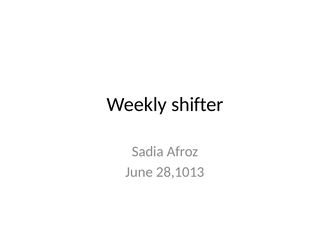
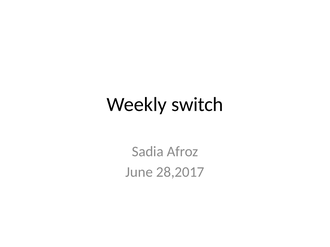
shifter: shifter -> switch
28,1013: 28,1013 -> 28,2017
